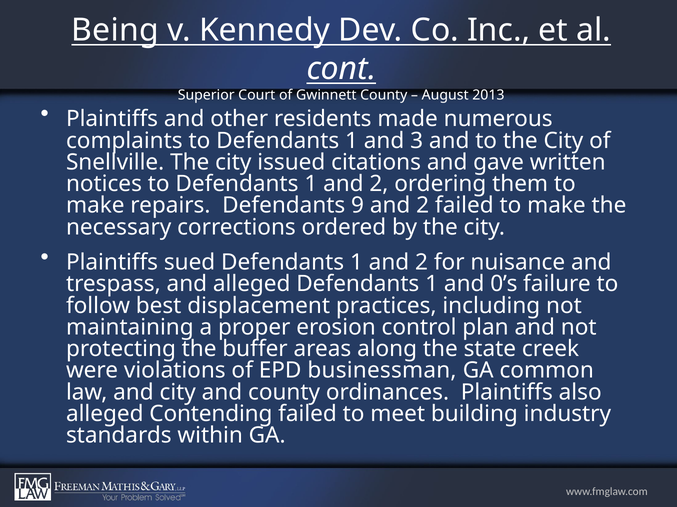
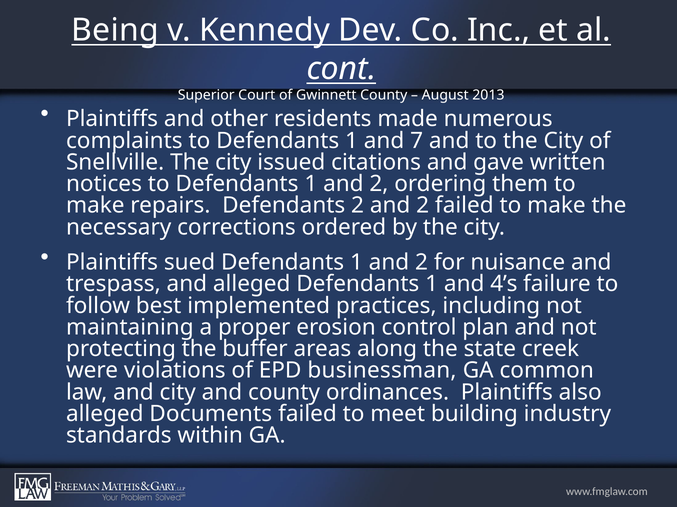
3: 3 -> 7
Defendants 9: 9 -> 2
0’s: 0’s -> 4’s
displacement: displacement -> implemented
Contending: Contending -> Documents
